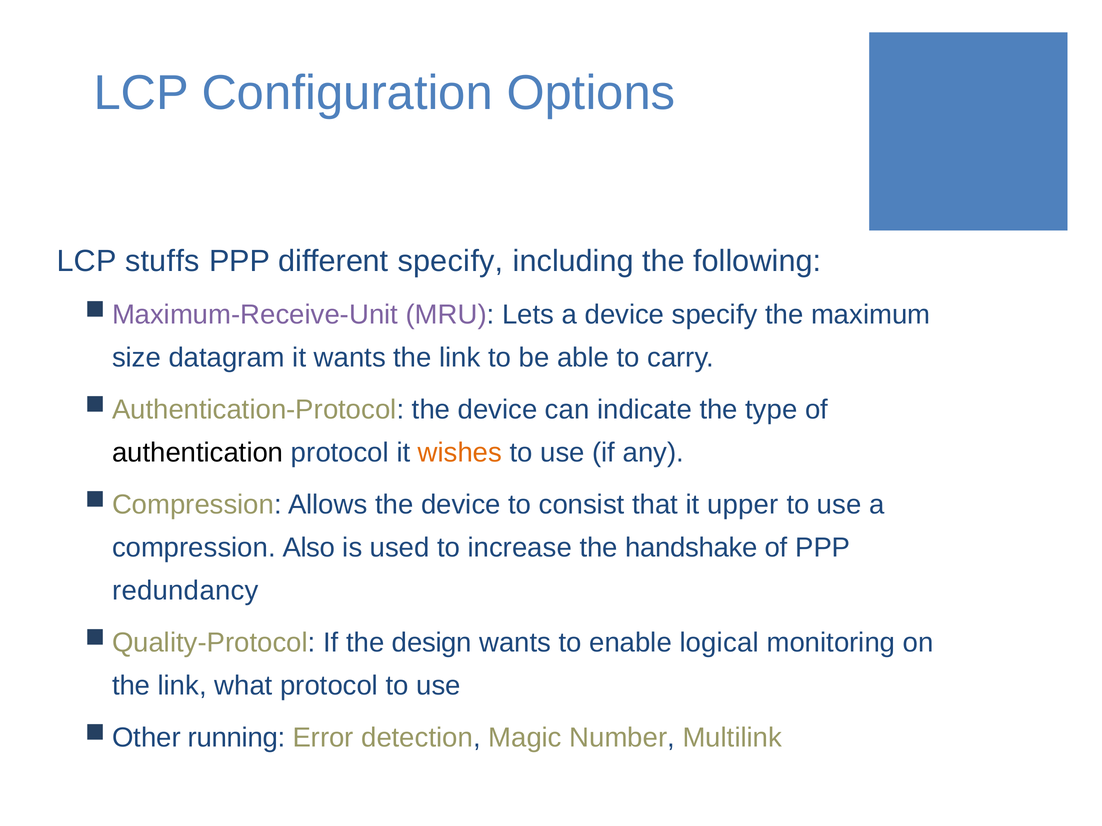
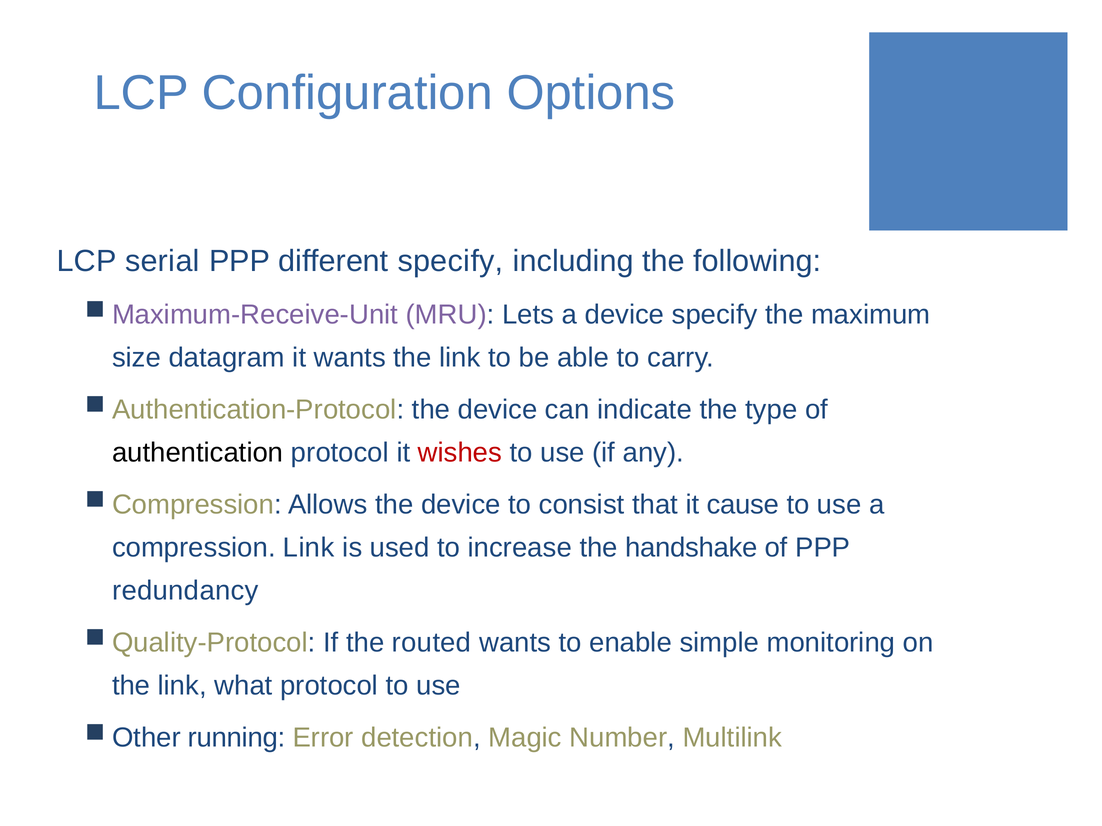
stuffs: stuffs -> serial
wishes colour: orange -> red
upper: upper -> cause
compression Also: Also -> Link
design: design -> routed
logical: logical -> simple
